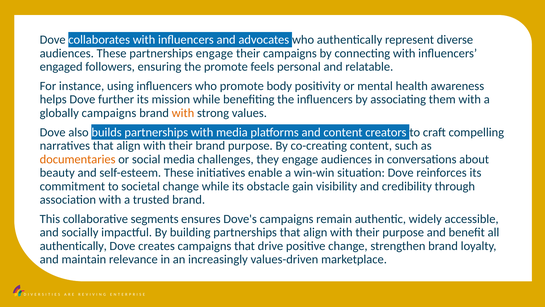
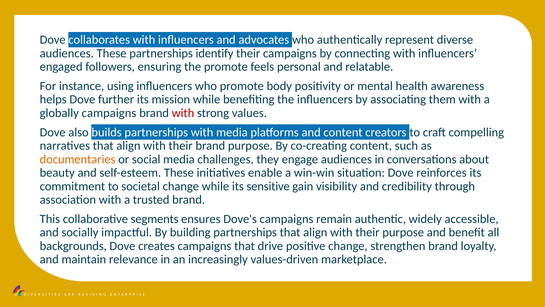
partnerships engage: engage -> identify
with at (183, 113) colour: orange -> red
obstacle: obstacle -> sensitive
authentically at (73, 246): authentically -> backgrounds
